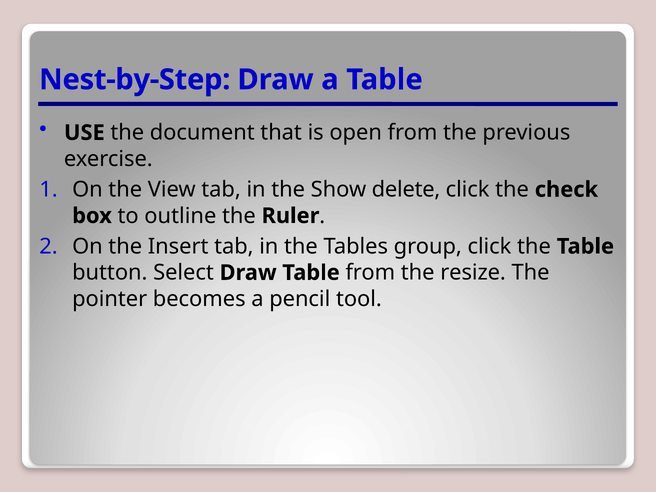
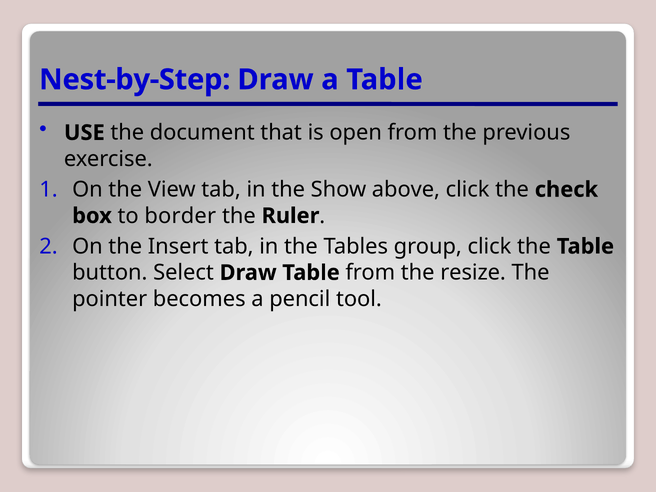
delete: delete -> above
outline: outline -> border
